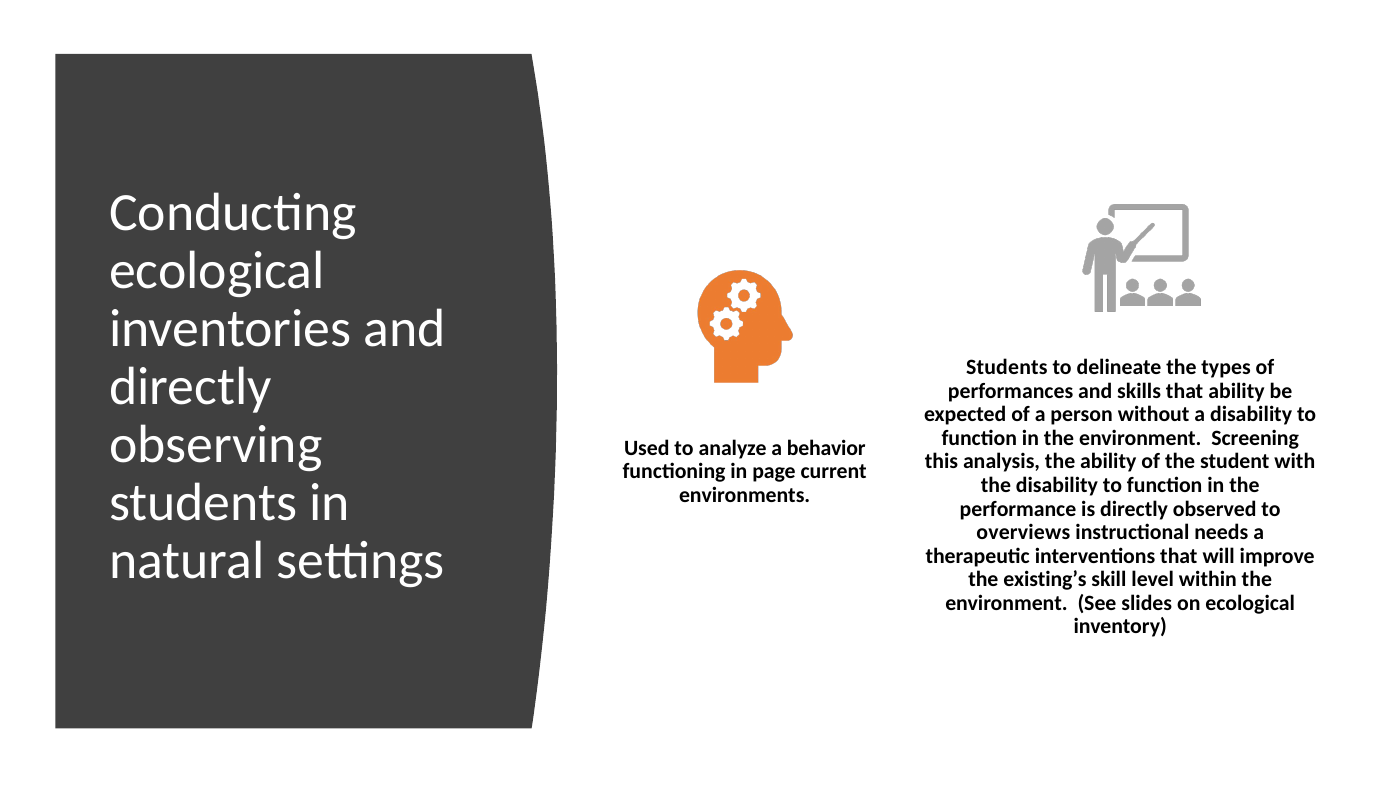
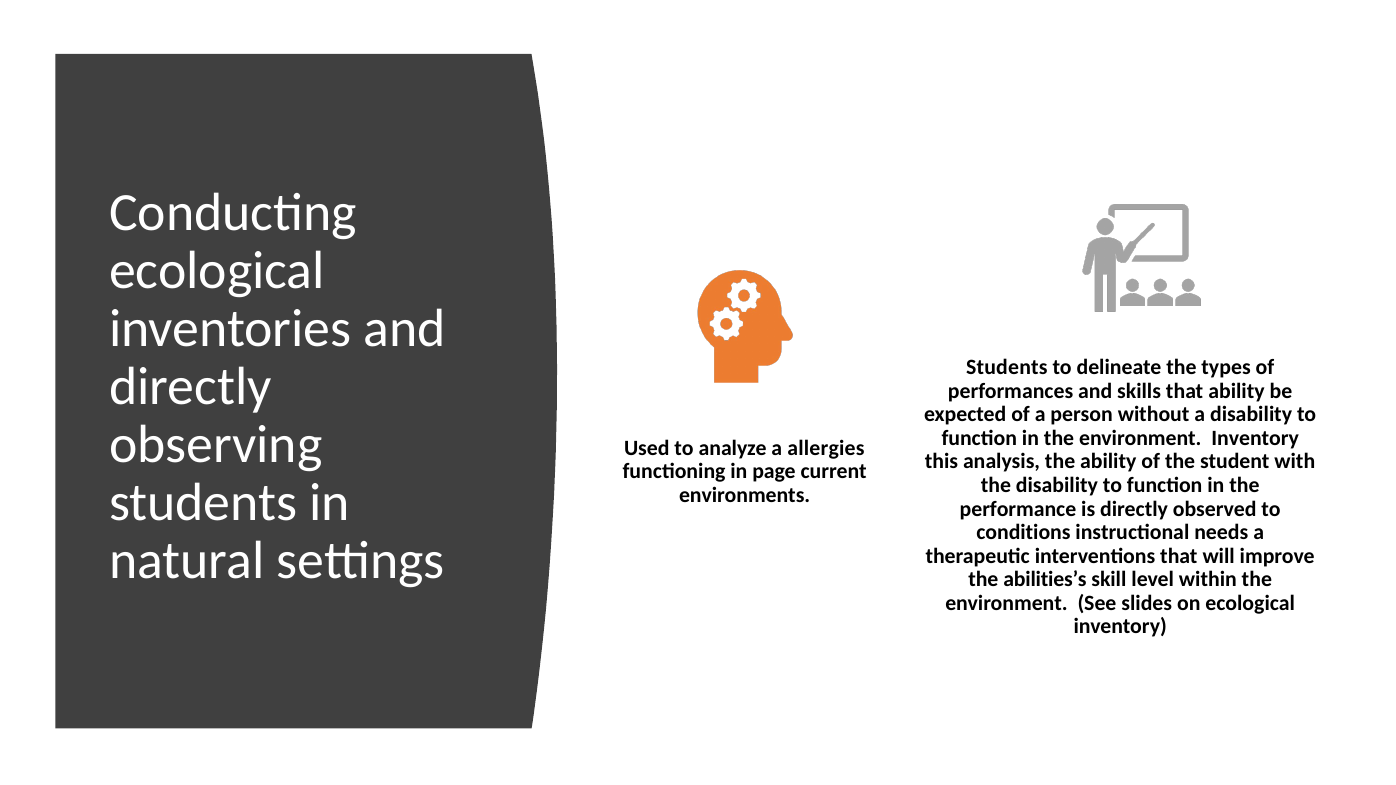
environment Screening: Screening -> Inventory
behavior: behavior -> allergies
overviews: overviews -> conditions
existing’s: existing’s -> abilities’s
